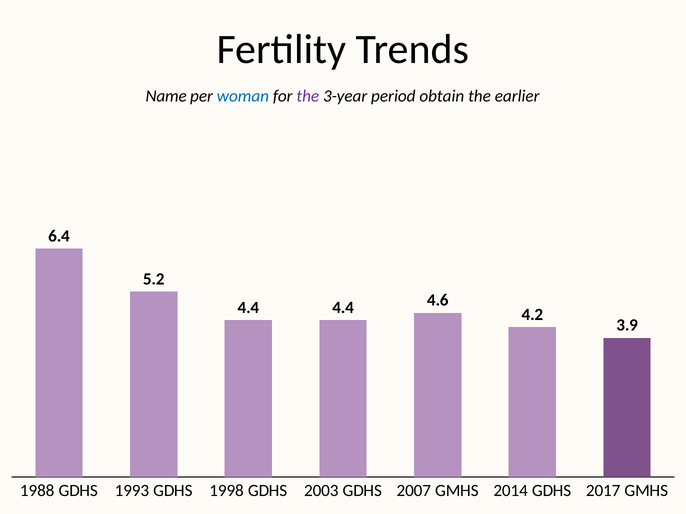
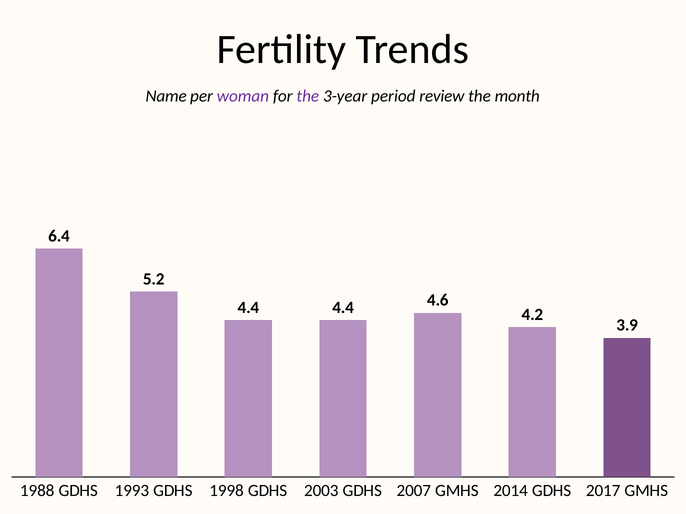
woman colour: blue -> purple
obtain: obtain -> review
earlier: earlier -> month
